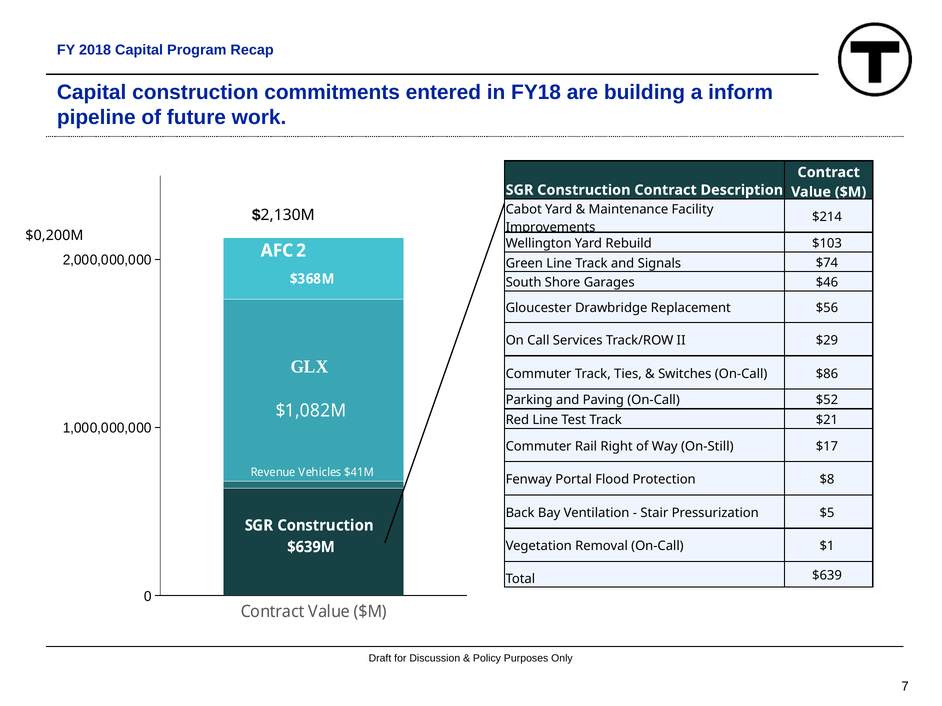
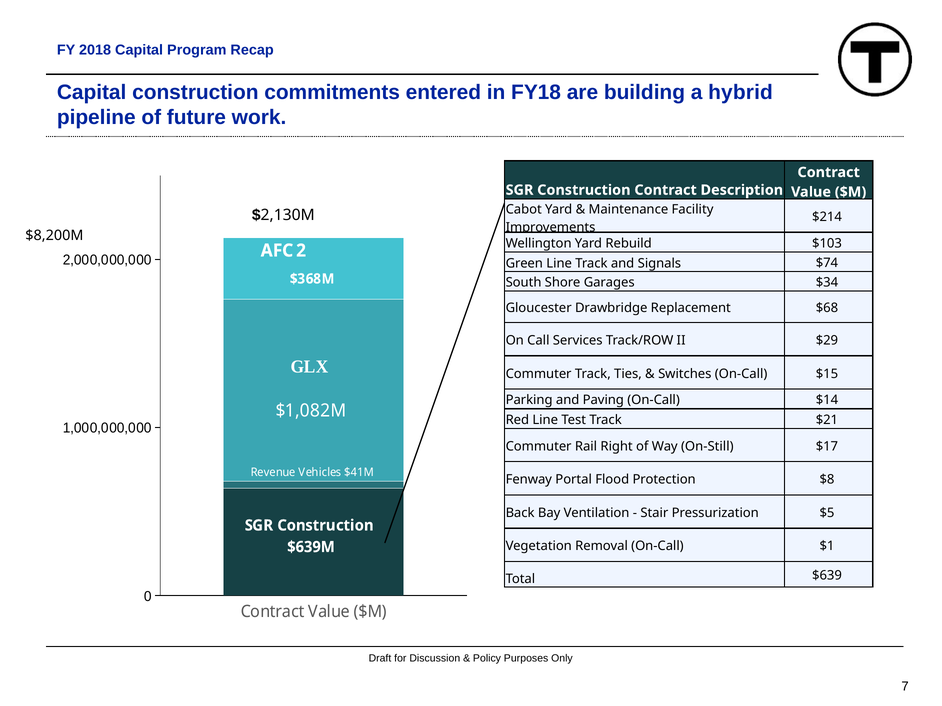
inform: inform -> hybrid
$0,200M: $0,200M -> $8,200M
$46: $46 -> $34
$56: $56 -> $68
$86: $86 -> $15
$52: $52 -> $14
